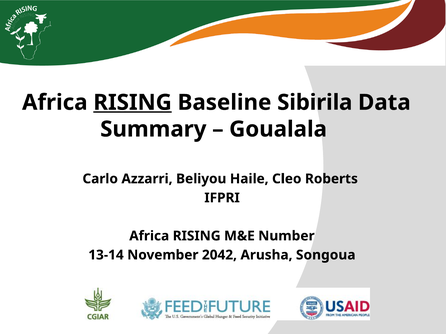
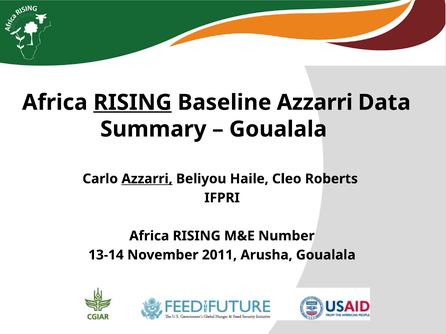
Baseline Sibirila: Sibirila -> Azzarri
Azzarri at (147, 179) underline: none -> present
2042: 2042 -> 2011
Arusha Songoua: Songoua -> Goualala
